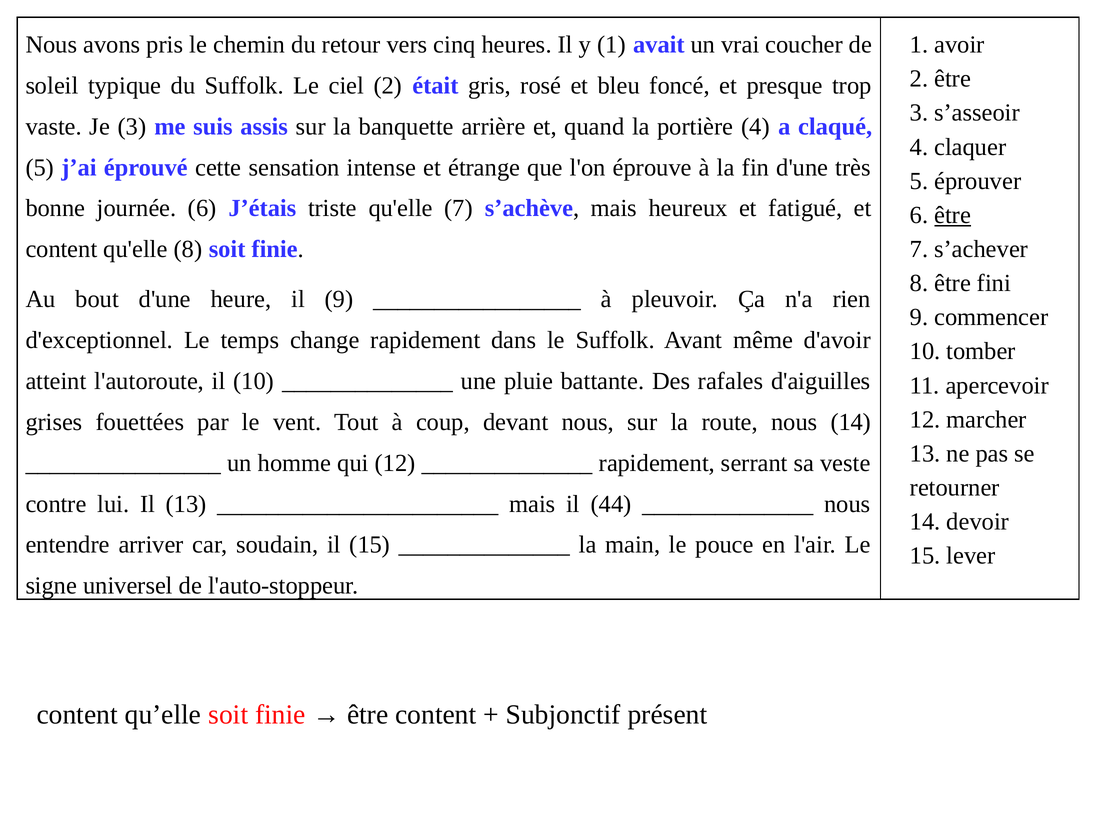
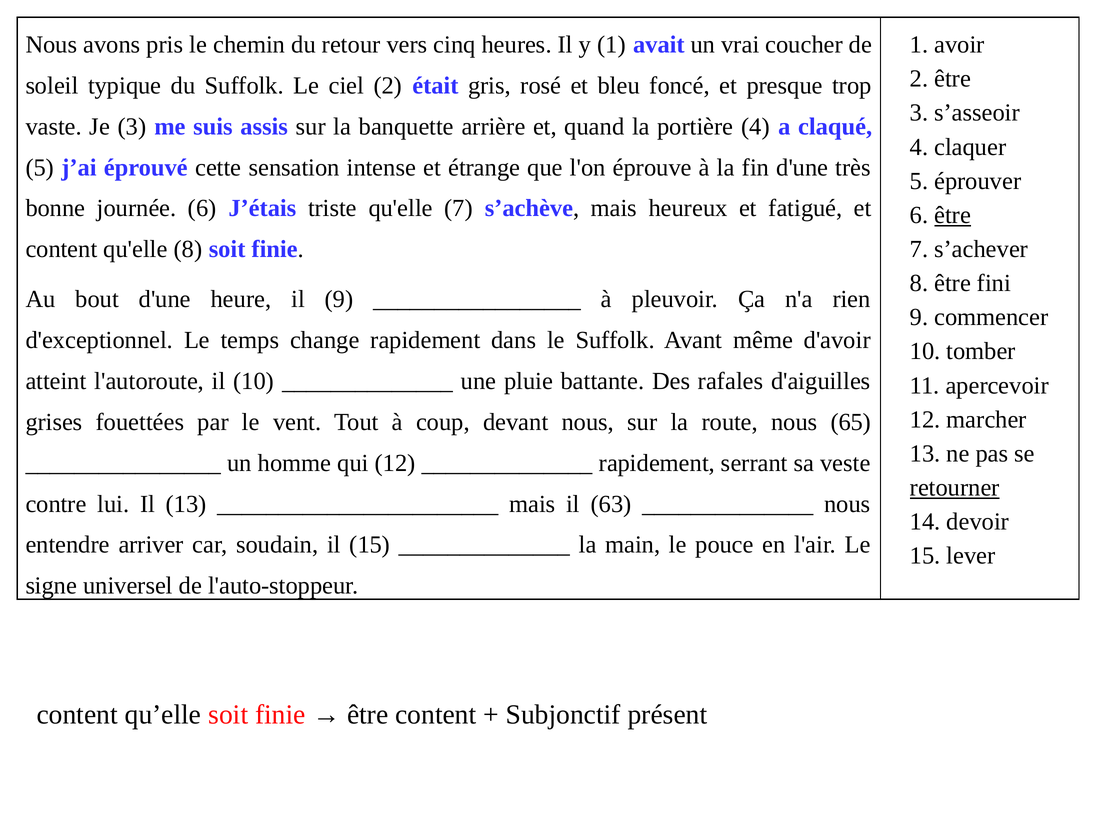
nous 14: 14 -> 65
retourner underline: none -> present
44: 44 -> 63
